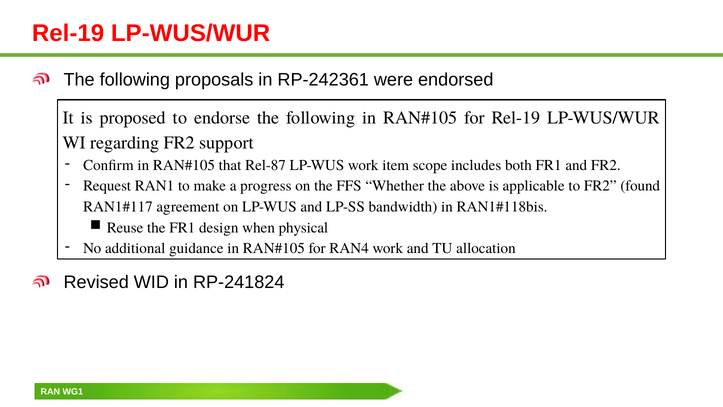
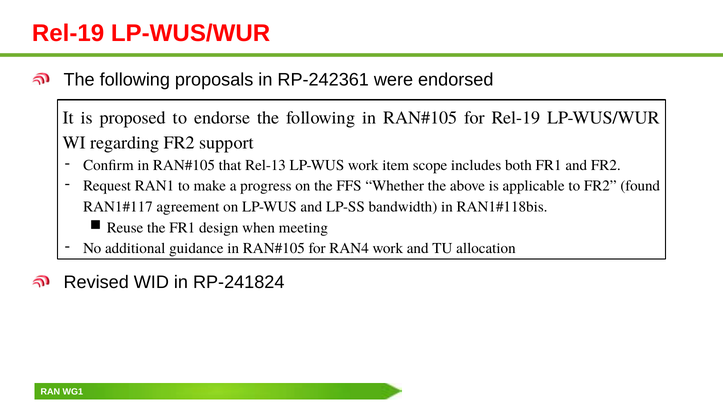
Rel-87: Rel-87 -> Rel-13
physical: physical -> meeting
